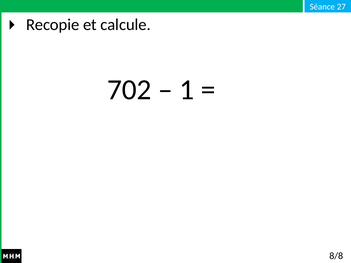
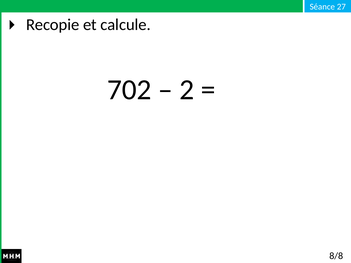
1: 1 -> 2
